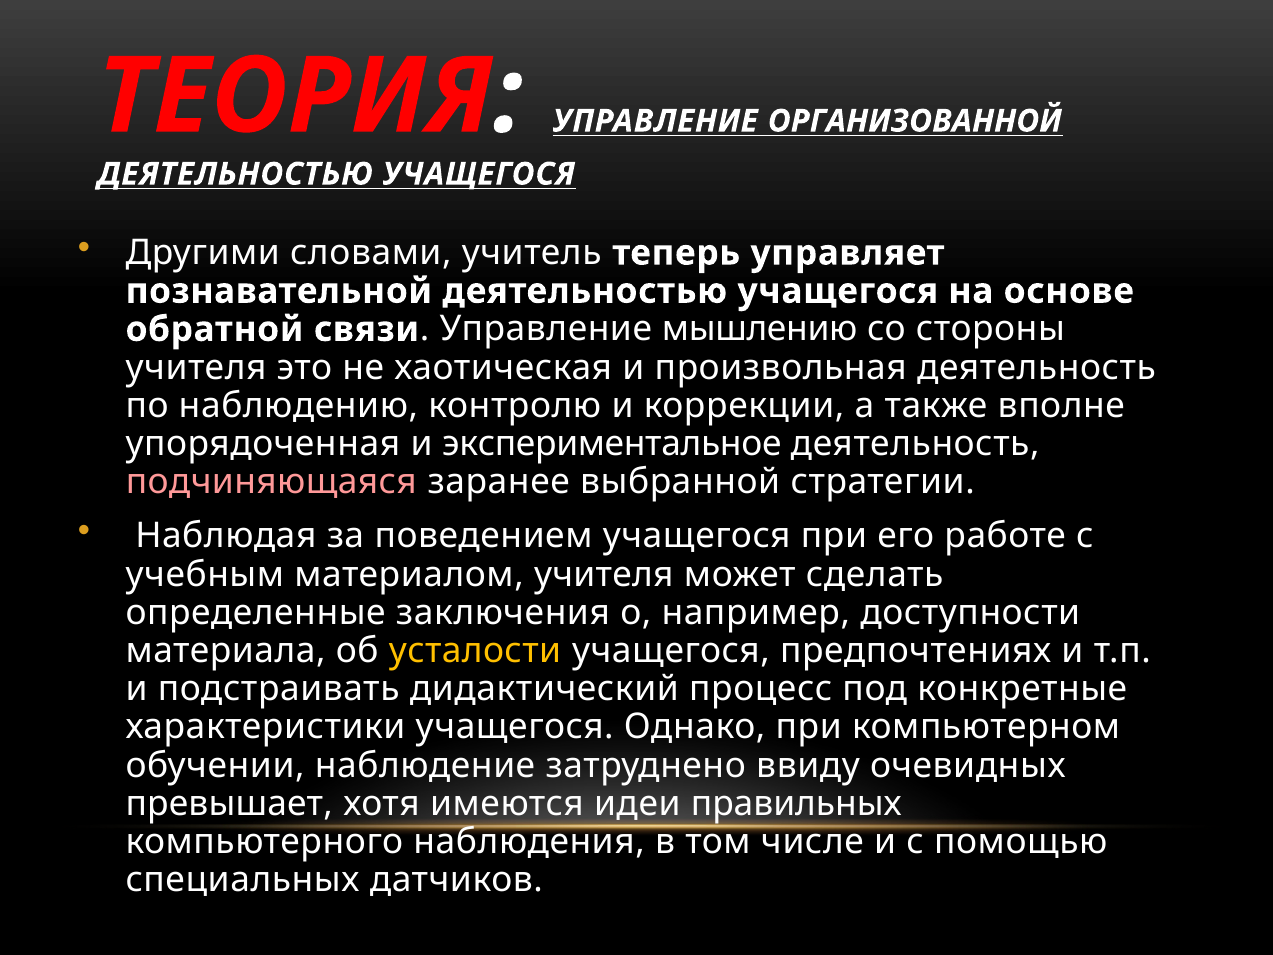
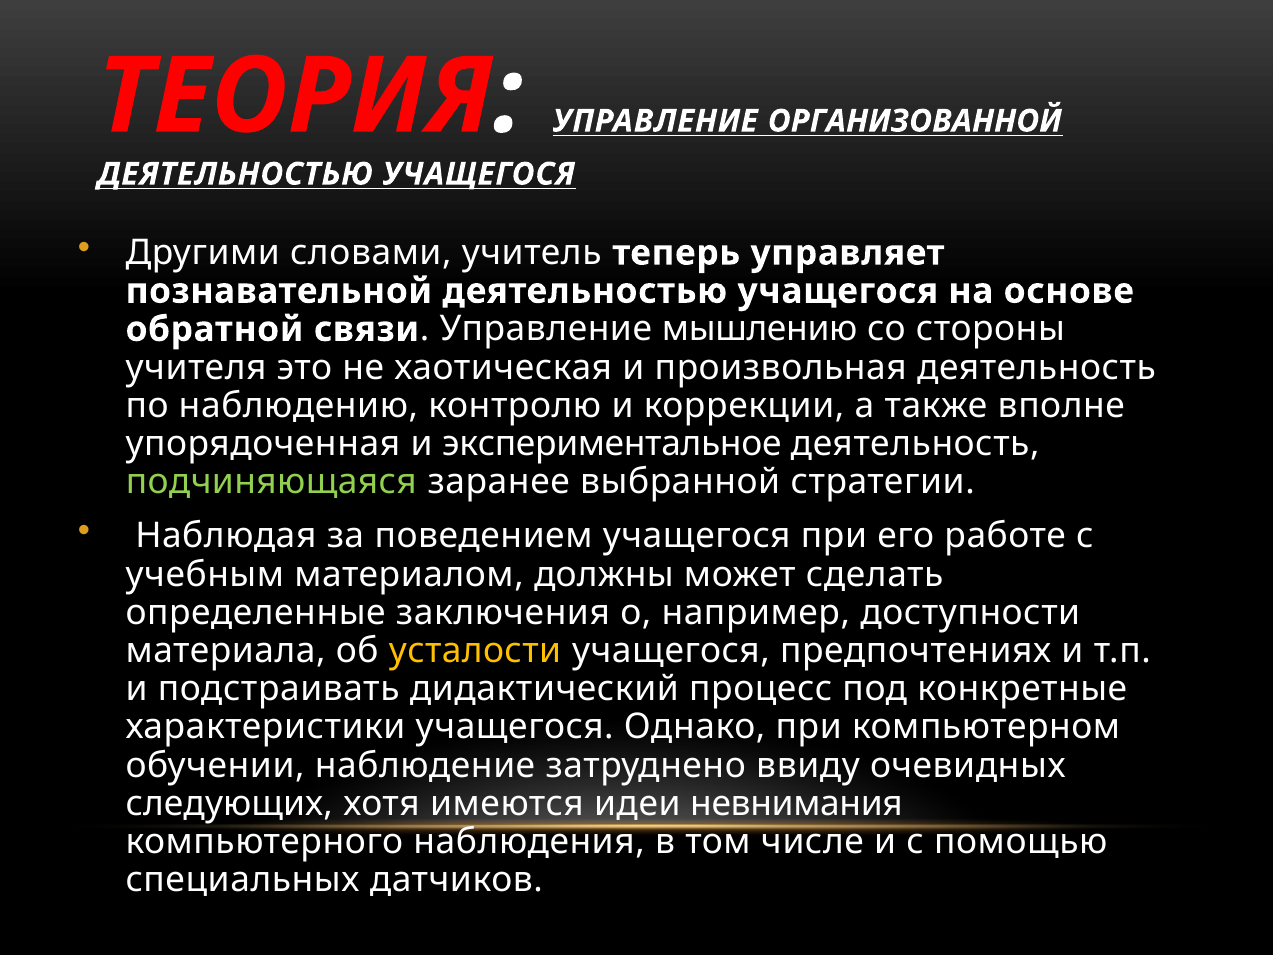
подчиняющаяся colour: pink -> light green
материалом учителя: учителя -> должны
превышает: превышает -> следующих
правильных: правильных -> невнимания
